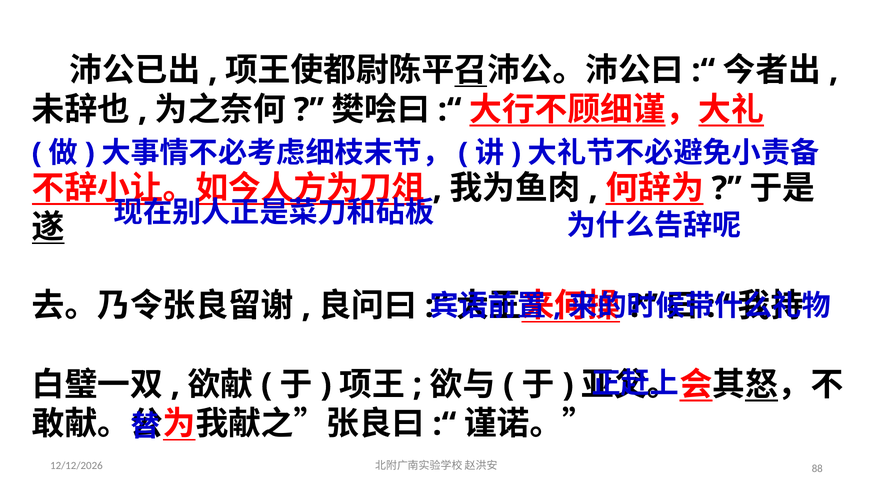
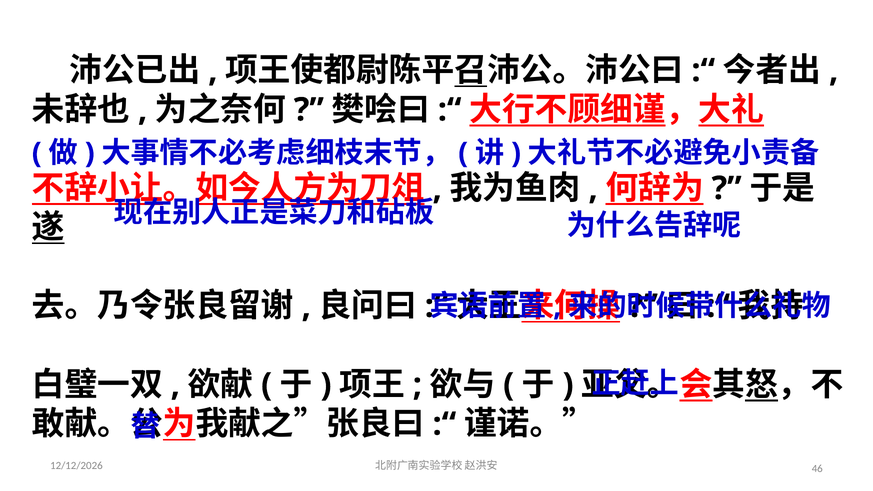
88: 88 -> 46
